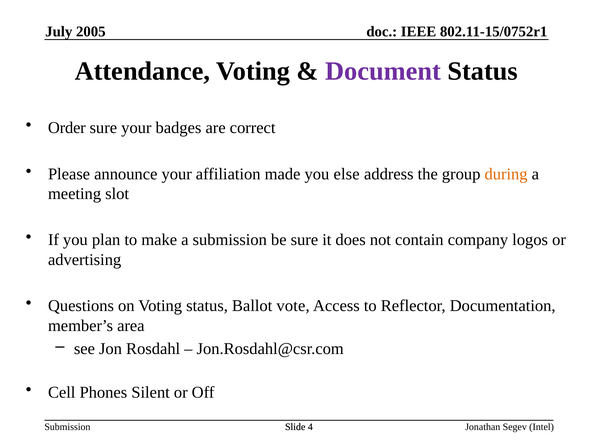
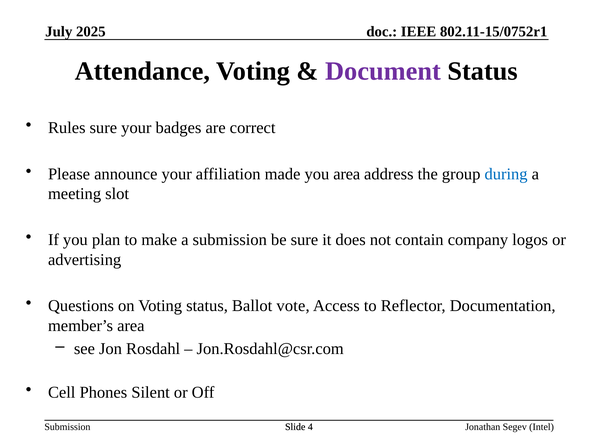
2005: 2005 -> 2025
Order: Order -> Rules
you else: else -> area
during colour: orange -> blue
